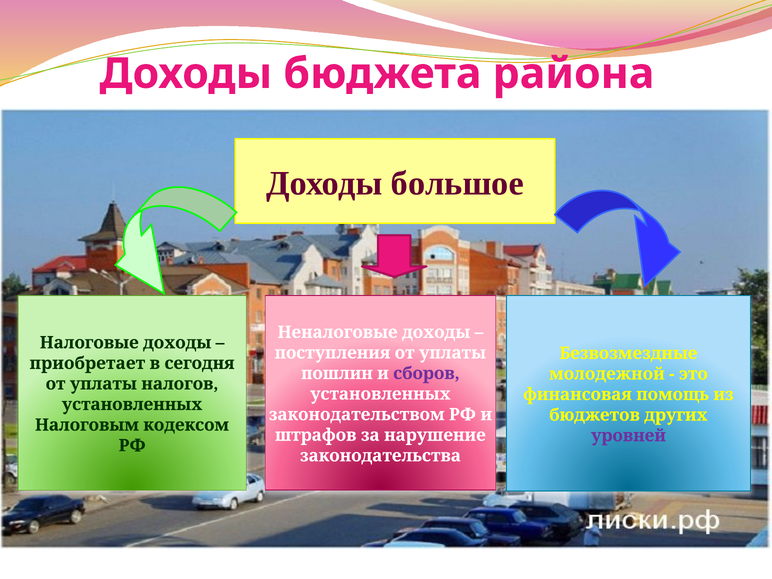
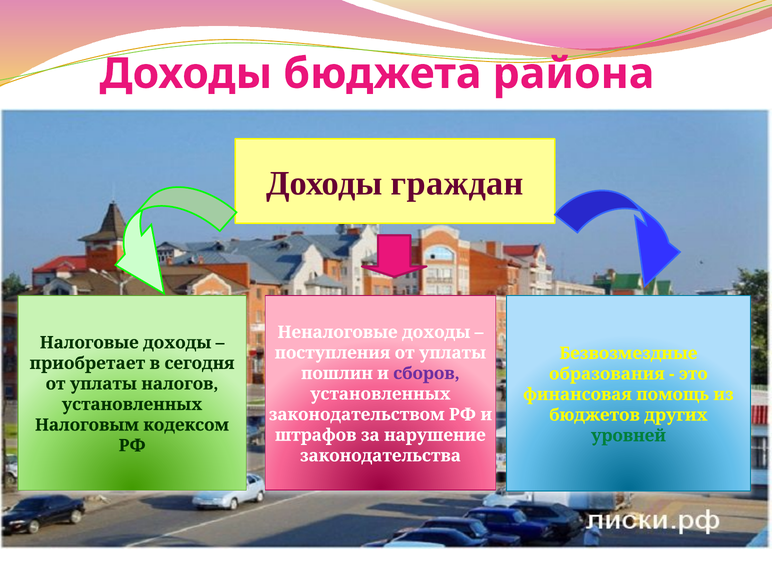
большое: большое -> граждан
молодежной: молодежной -> образования
уровней colour: purple -> green
